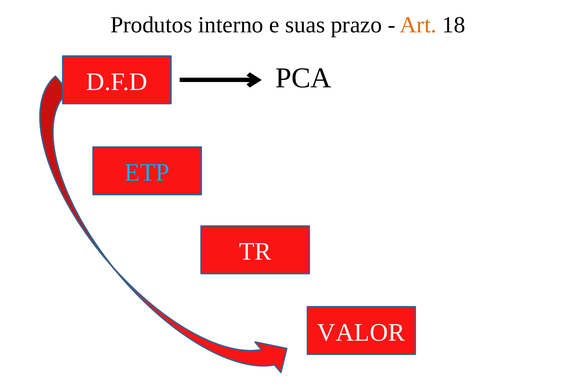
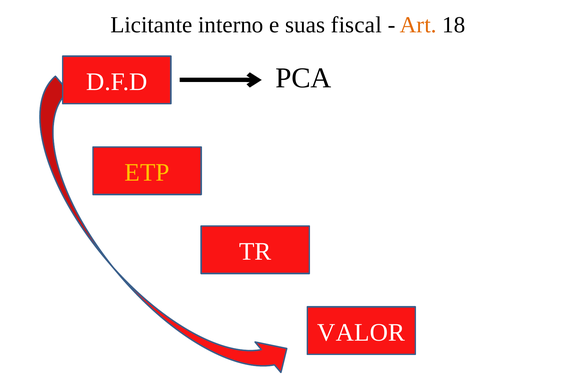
Produtos: Produtos -> Licitante
prazo: prazo -> fiscal
ETP colour: light blue -> yellow
